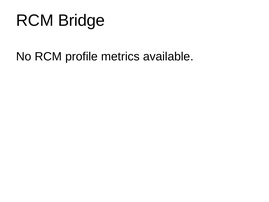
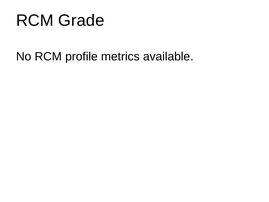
Bridge: Bridge -> Grade
